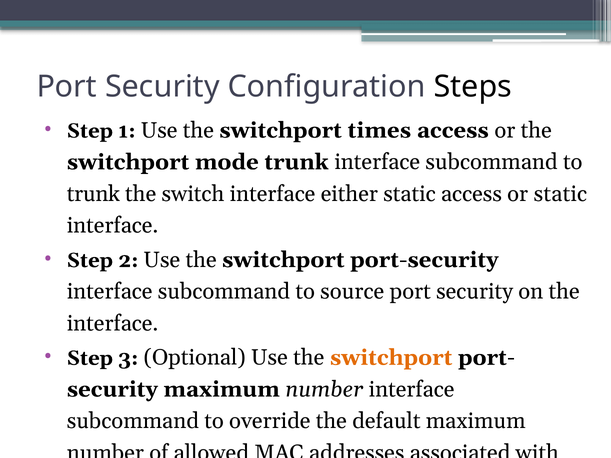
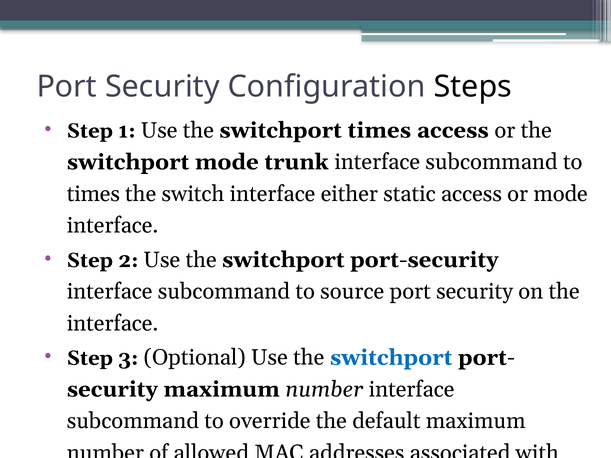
trunk at (93, 194): trunk -> times
or static: static -> mode
switchport at (391, 358) colour: orange -> blue
